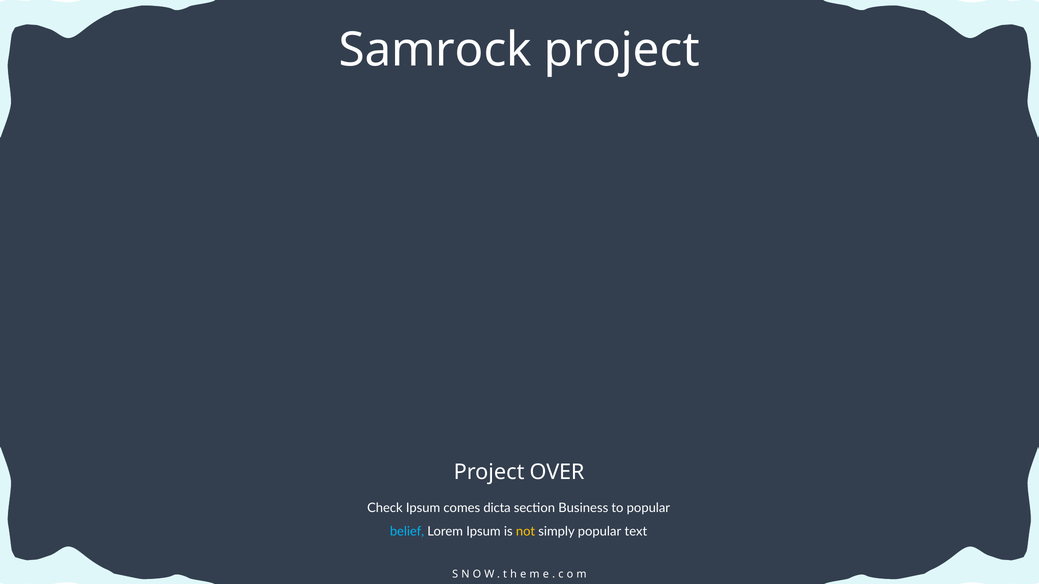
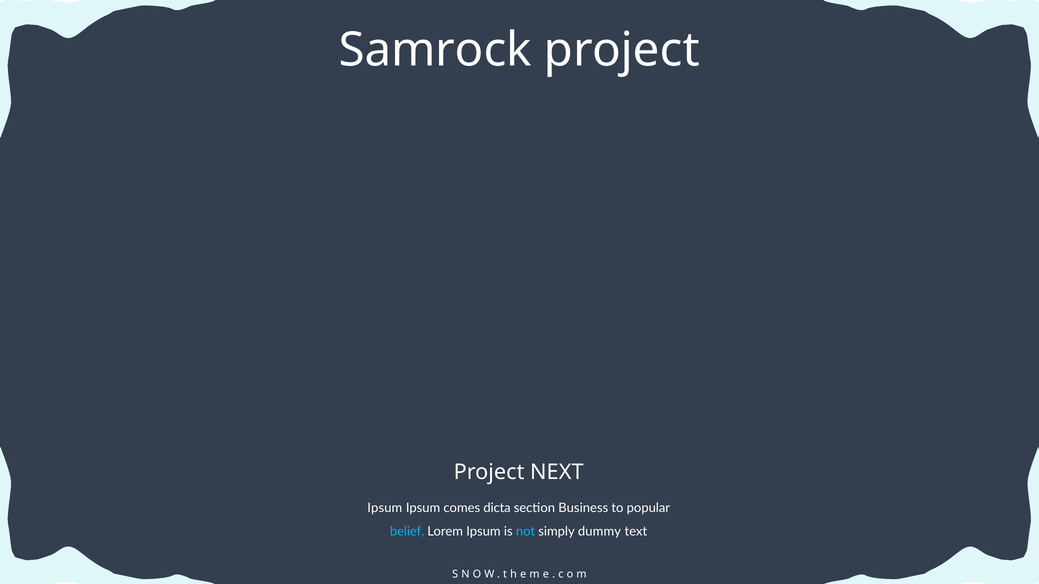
OVER: OVER -> NEXT
Check at (385, 508): Check -> Ipsum
not colour: yellow -> light blue
simply popular: popular -> dummy
